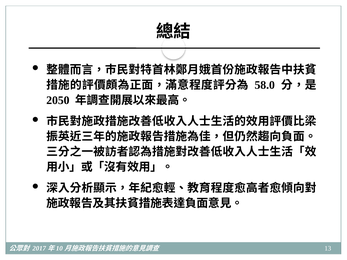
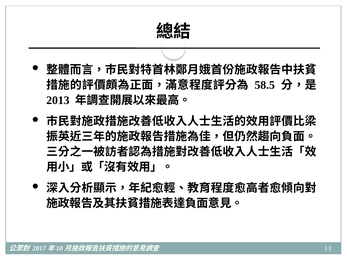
58.0: 58.0 -> 58.5
2050: 2050 -> 2013
